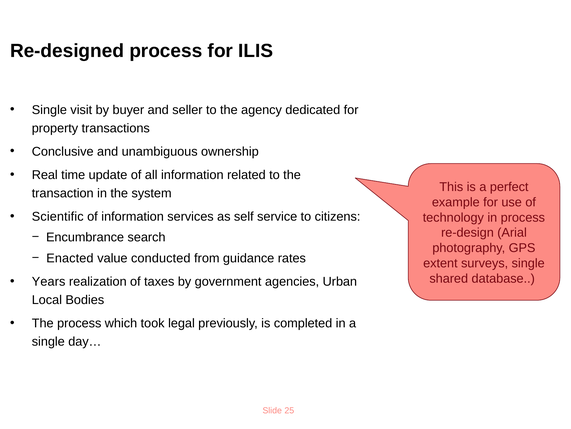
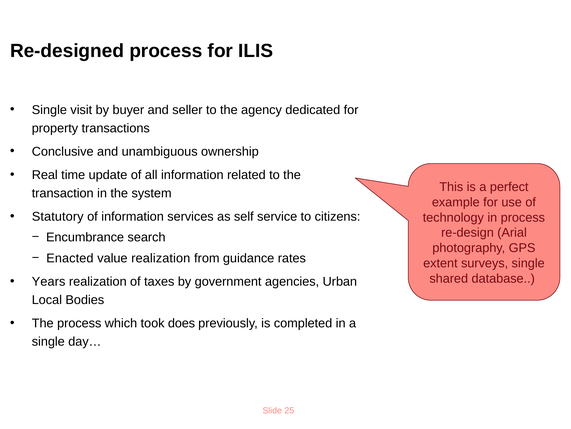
Scientific: Scientific -> Statutory
value conducted: conducted -> realization
legal: legal -> does
